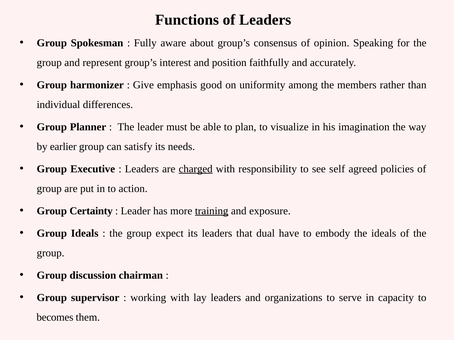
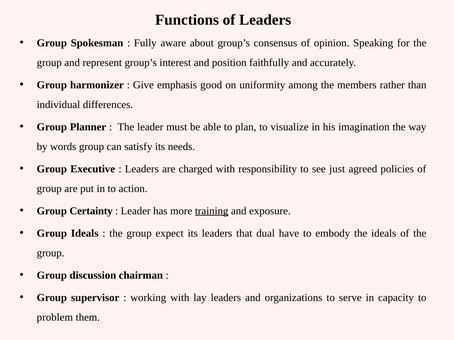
earlier: earlier -> words
charged underline: present -> none
self: self -> just
becomes: becomes -> problem
